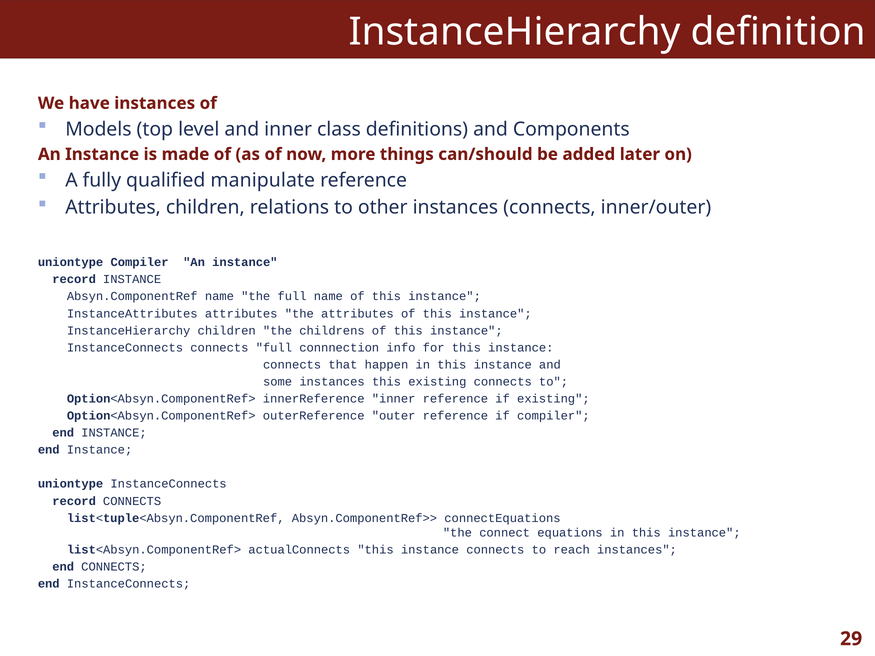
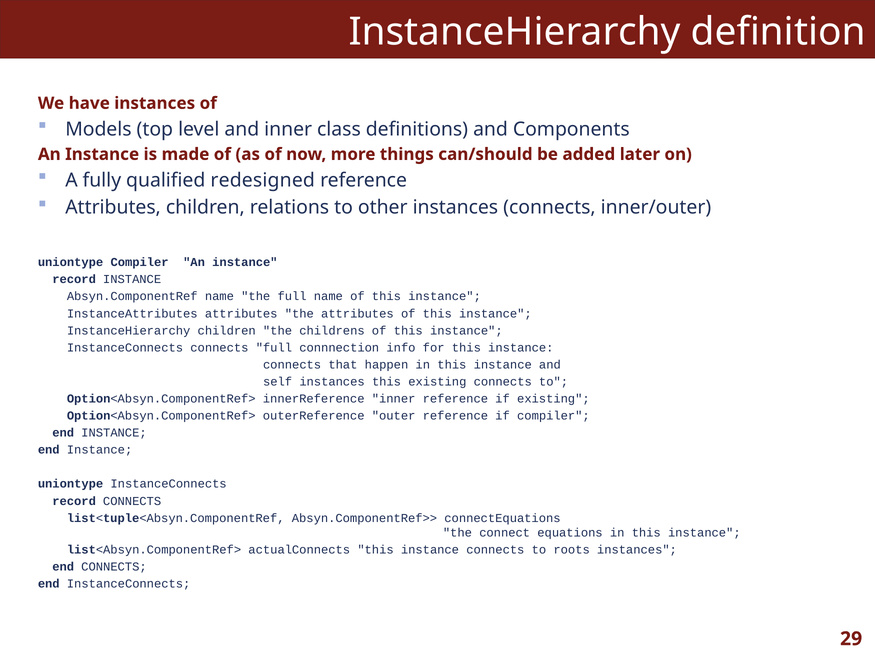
manipulate: manipulate -> redesigned
some: some -> self
reach: reach -> roots
